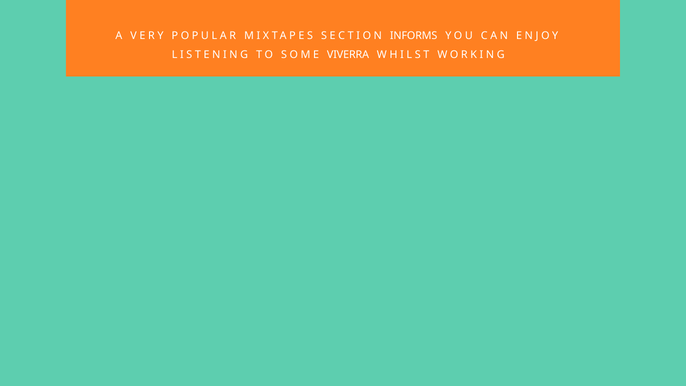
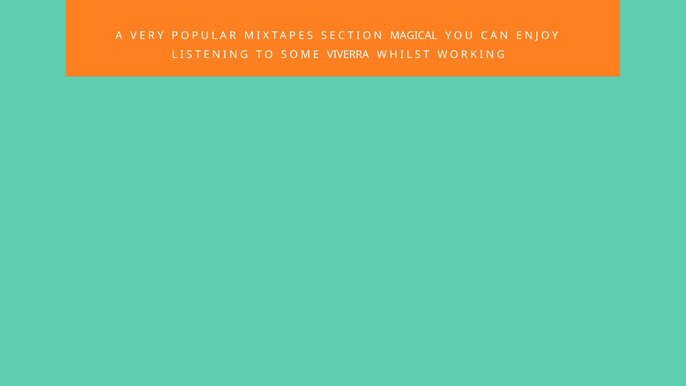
INFORMS: INFORMS -> MAGICAL
